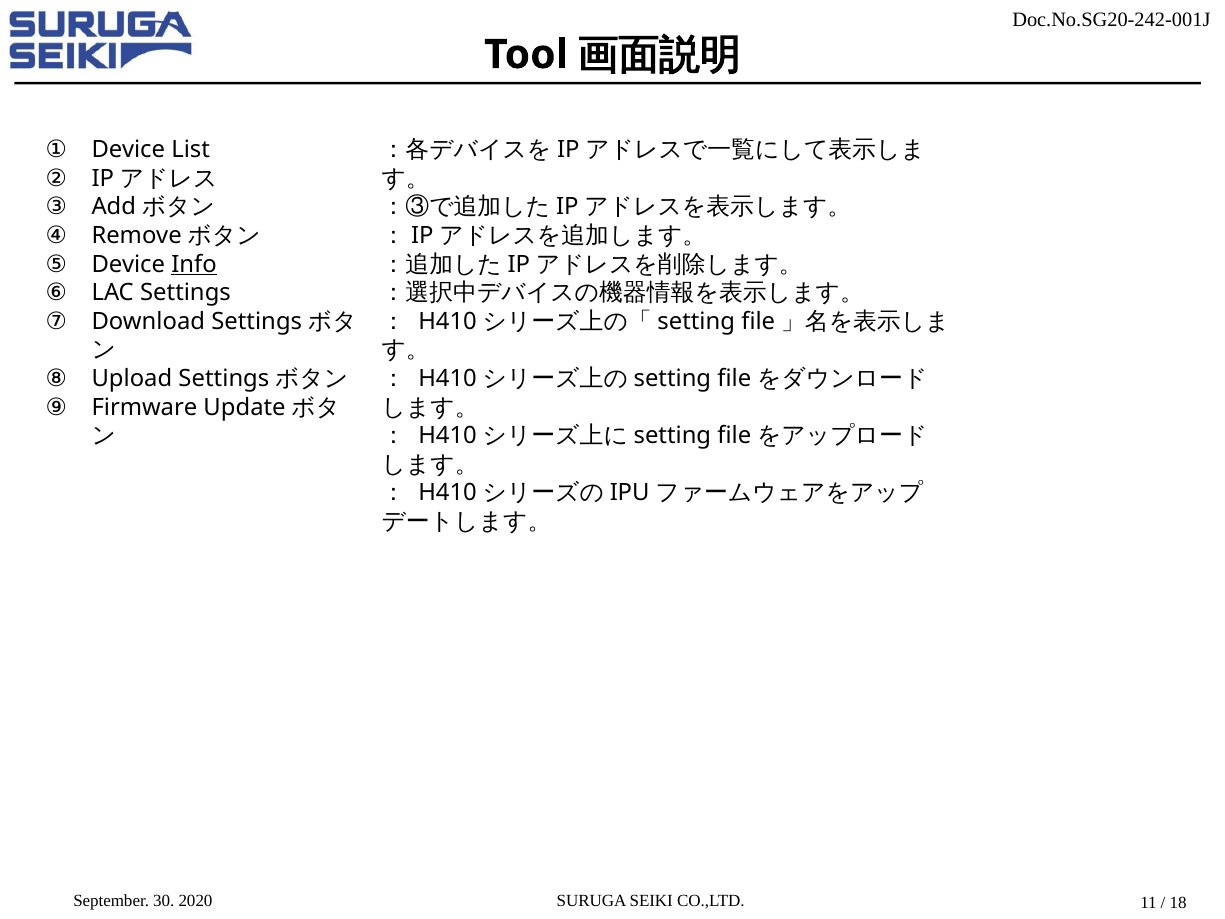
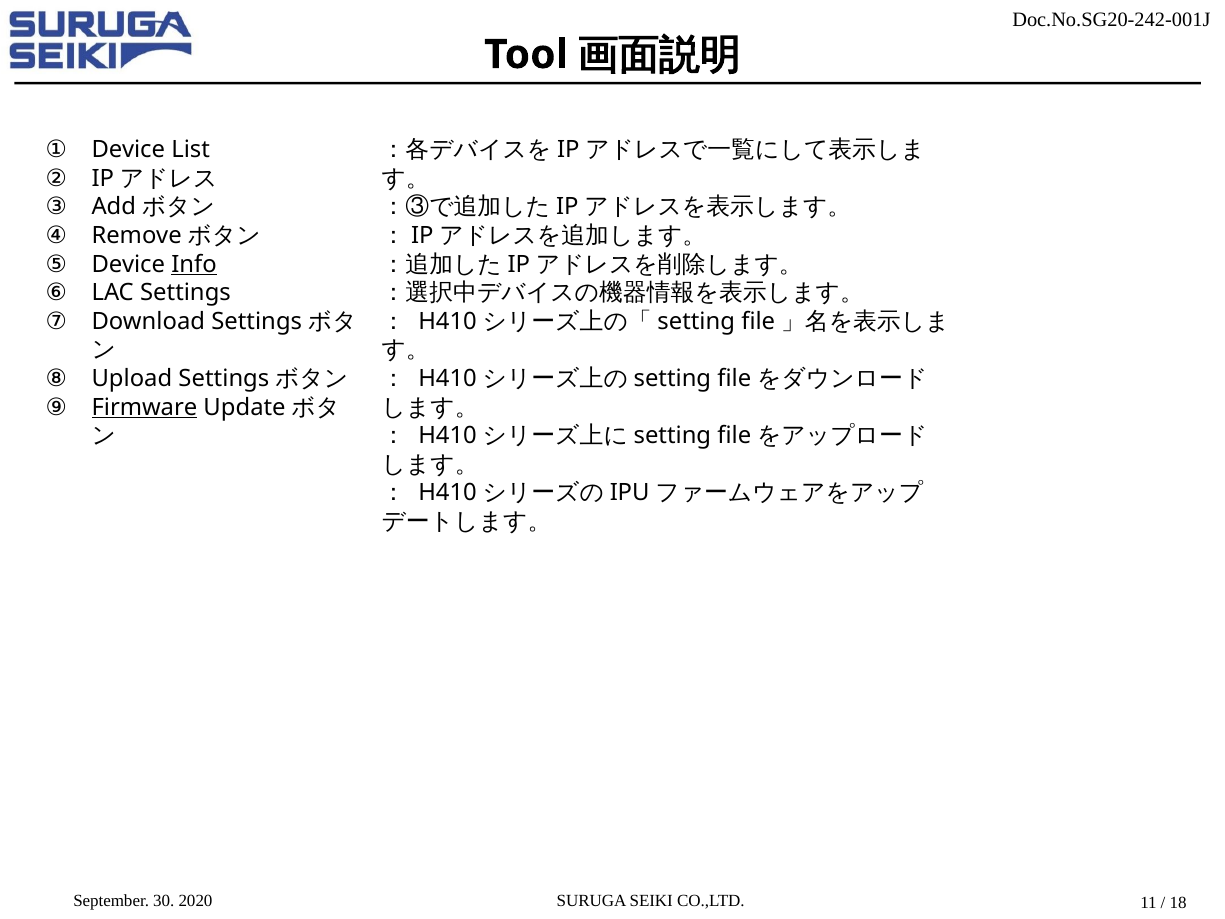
Firmware underline: none -> present
